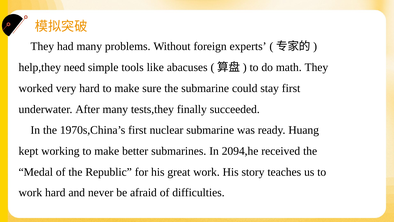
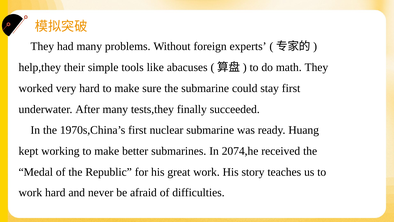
need: need -> their
2094,he: 2094,he -> 2074,he
